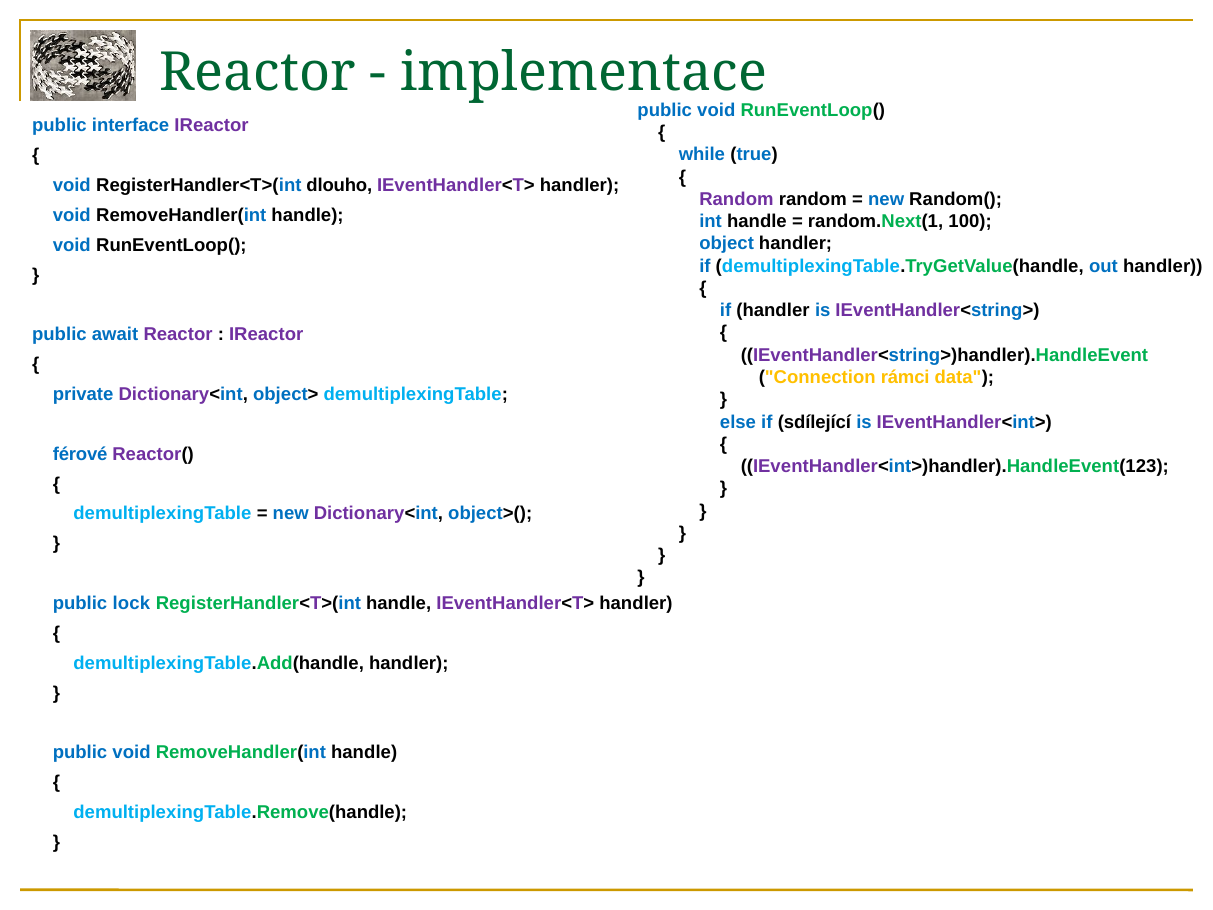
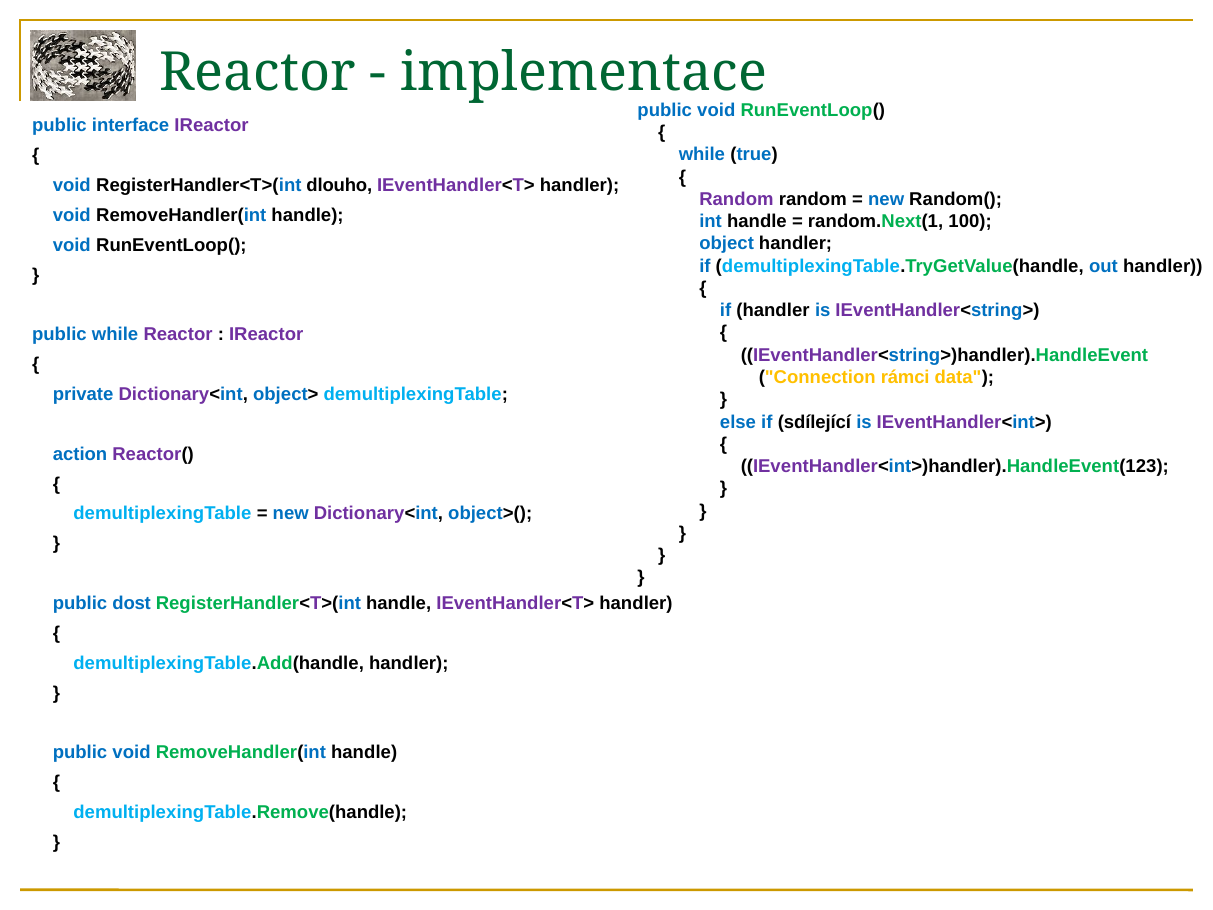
public await: await -> while
férové: férové -> action
lock: lock -> dost
